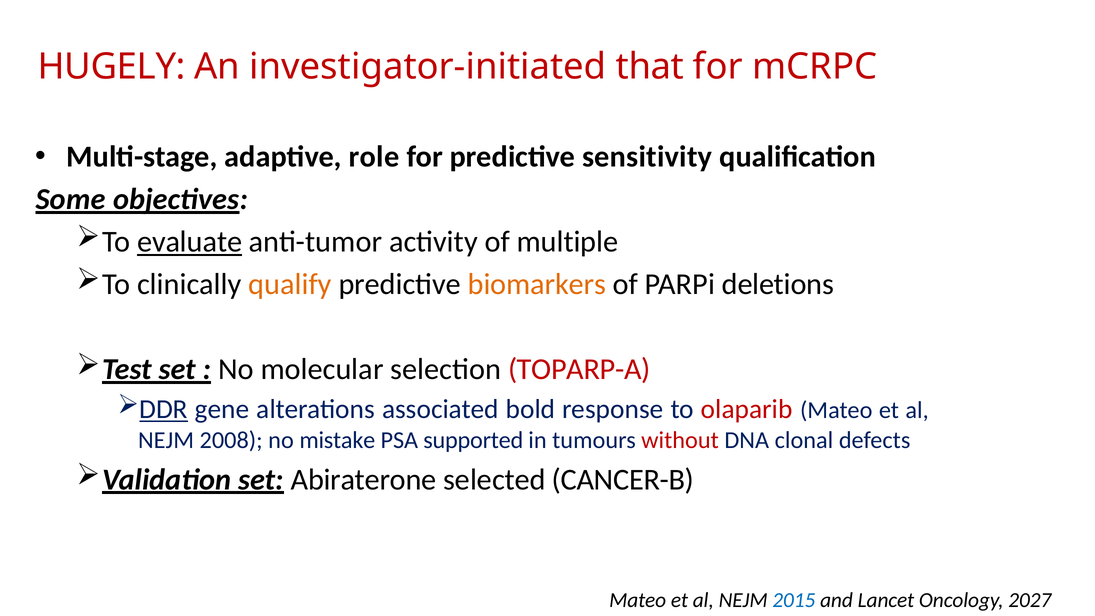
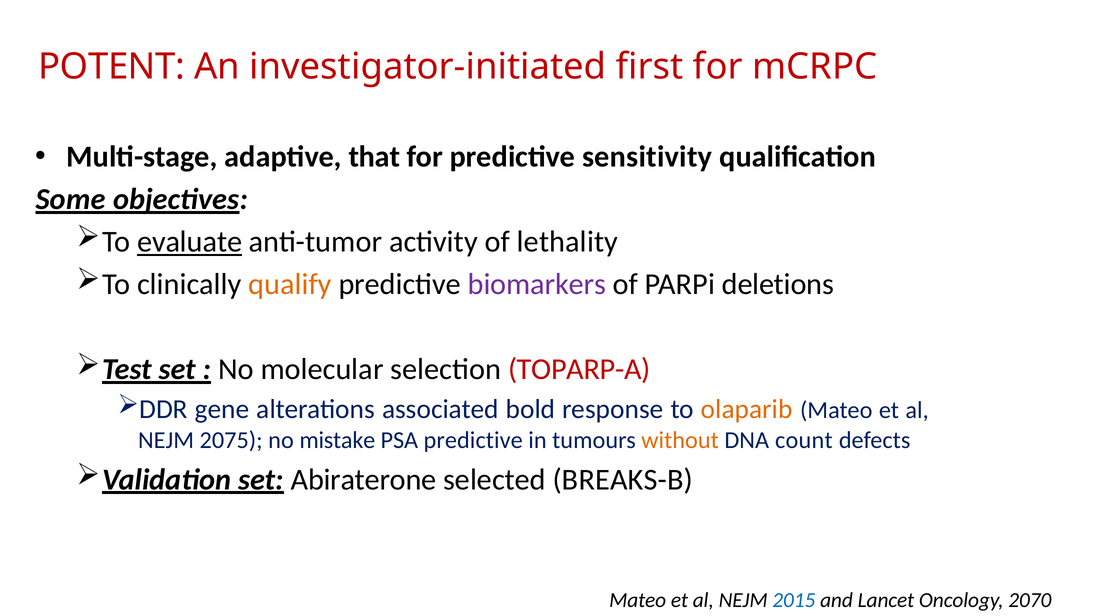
HUGELY: HUGELY -> POTENT
that: that -> first
role: role -> that
multiple: multiple -> lethality
biomarkers colour: orange -> purple
DDR underline: present -> none
olaparib colour: red -> orange
2008: 2008 -> 2075
PSA supported: supported -> predictive
without colour: red -> orange
clonal: clonal -> count
CANCER-B: CANCER-B -> BREAKS-B
2027: 2027 -> 2070
